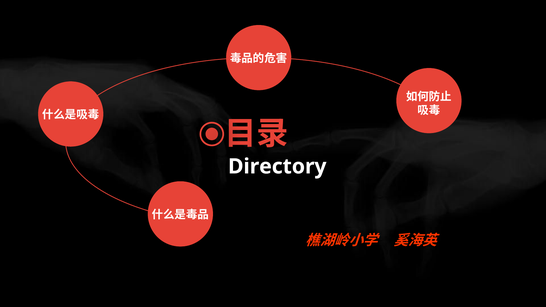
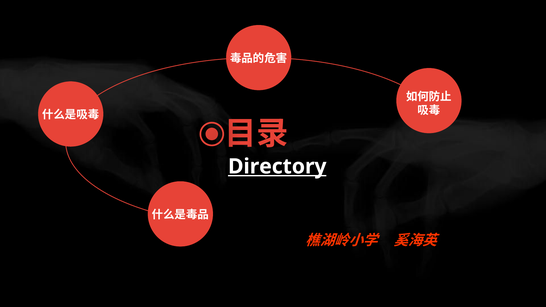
Directory underline: none -> present
